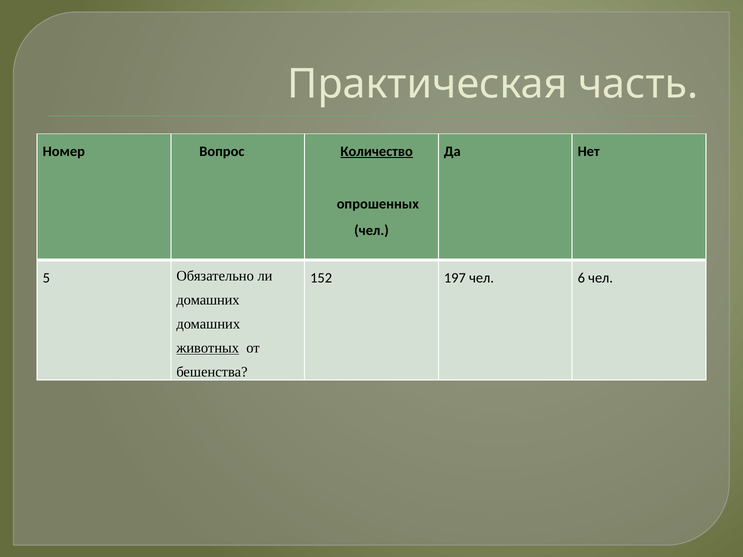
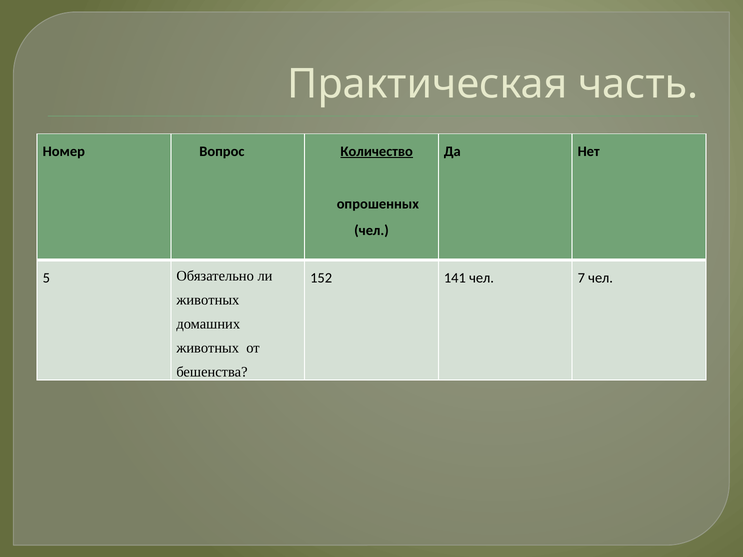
197: 197 -> 141
6: 6 -> 7
домашних at (208, 300): домашних -> животных
животных at (208, 348) underline: present -> none
